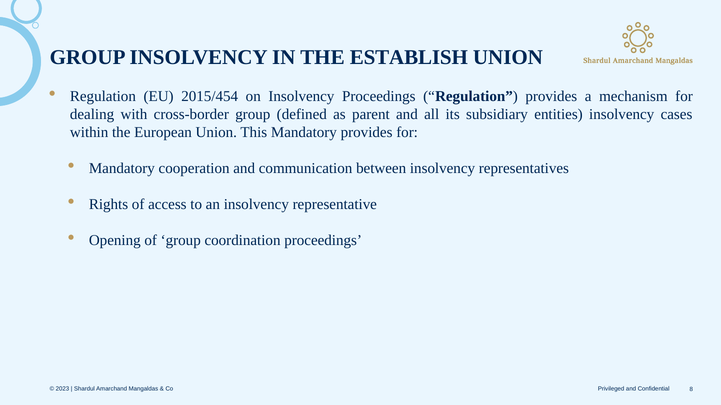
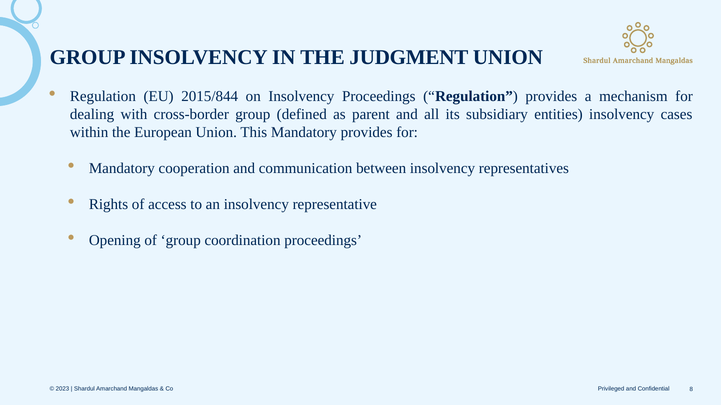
ESTABLISH: ESTABLISH -> JUDGMENT
2015/454: 2015/454 -> 2015/844
